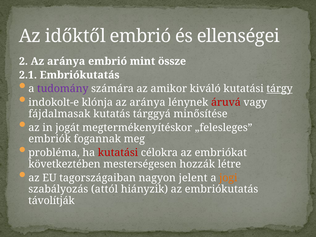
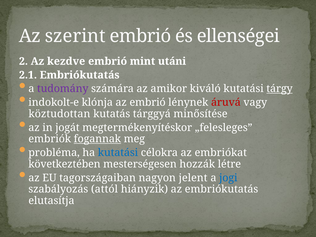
időktől: időktől -> szerint
2 Az aránya: aránya -> kezdve
össze: össze -> utáni
aránya at (147, 102): aránya -> embrió
fájdalmasak: fájdalmasak -> köztudottan
fogannak underline: none -> present
kutatási at (118, 153) colour: red -> blue
jogi colour: orange -> blue
távolítják: távolítják -> elutasítja
